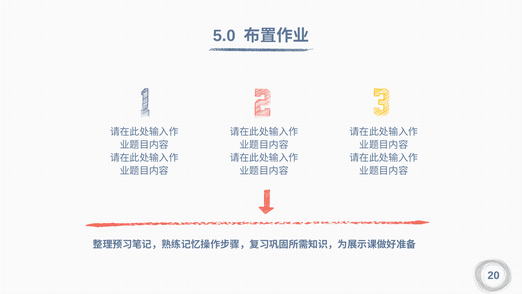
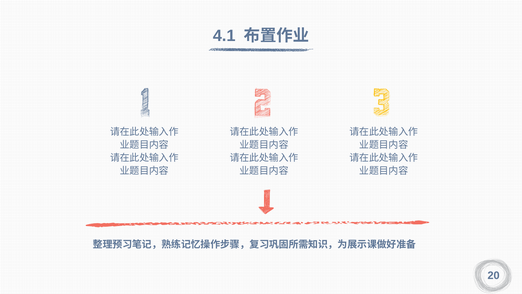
5.0: 5.0 -> 4.1
